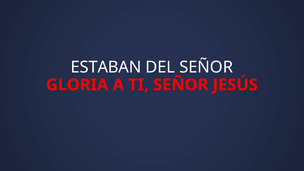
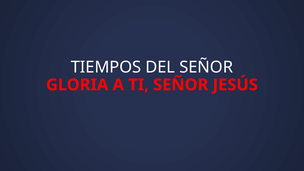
ESTABAN: ESTABAN -> TIEMPOS
